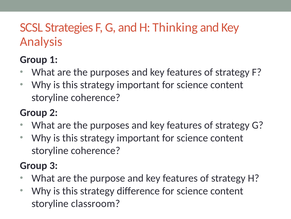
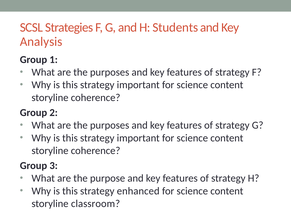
Thinking: Thinking -> Students
difference: difference -> enhanced
